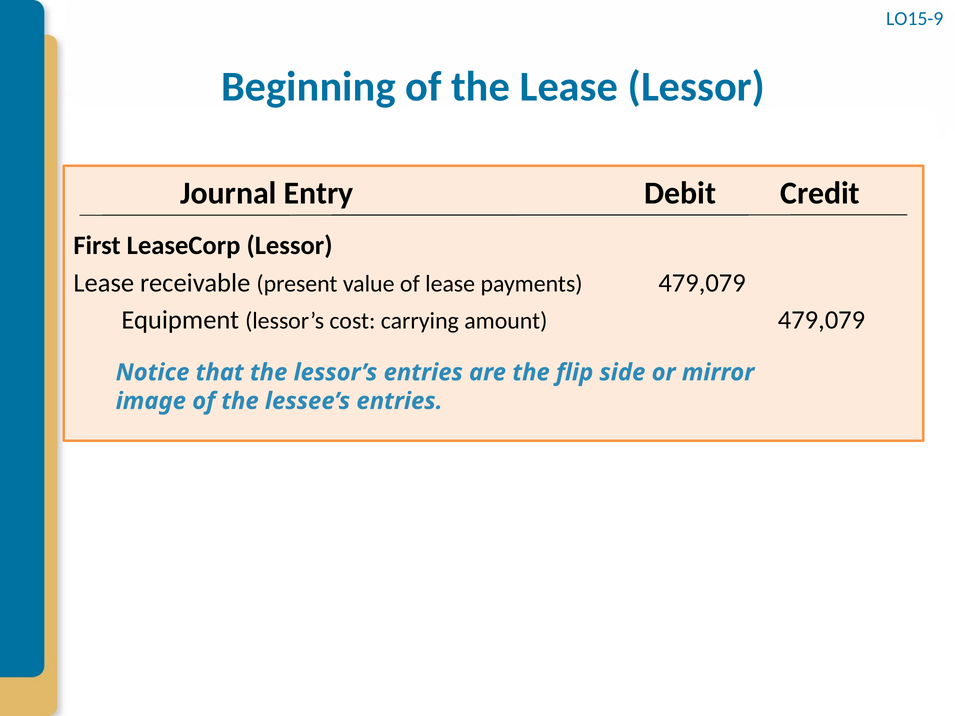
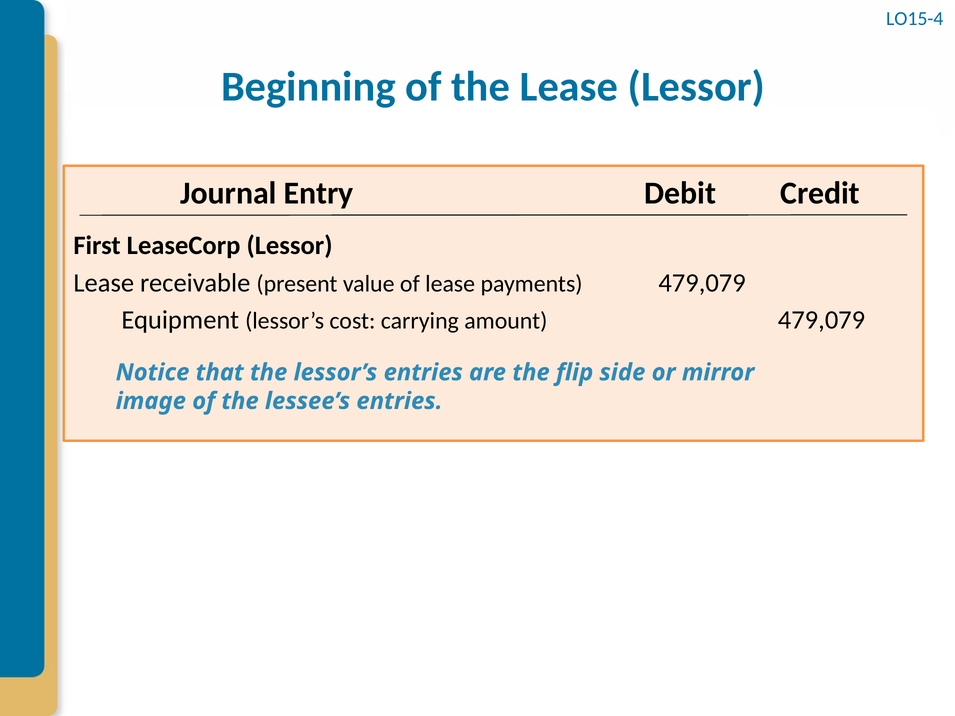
LO15-9: LO15-9 -> LO15-4
